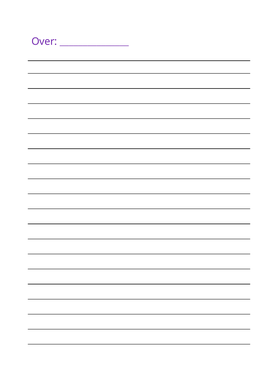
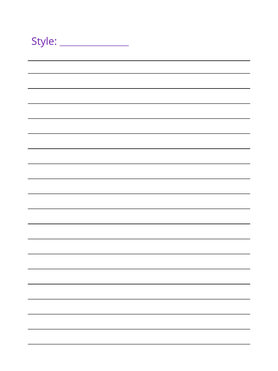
Over: Over -> Style
